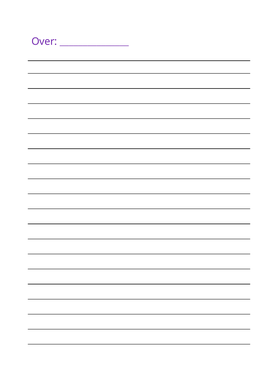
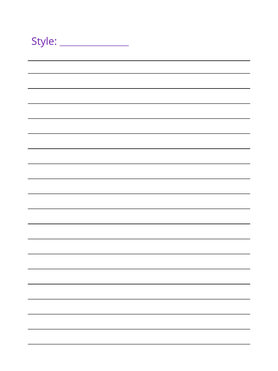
Over: Over -> Style
